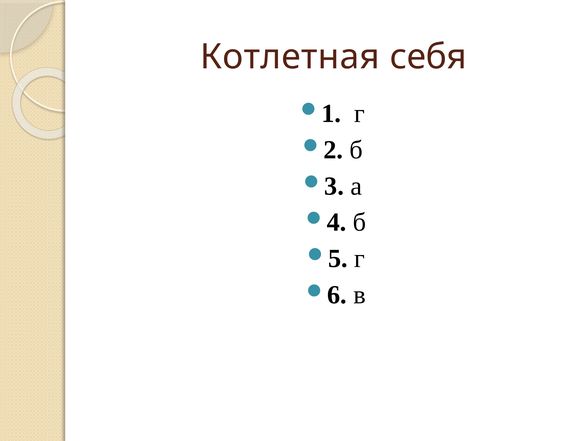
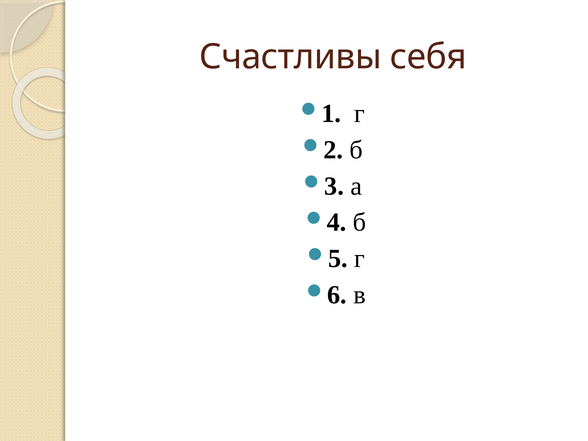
Котлетная: Котлетная -> Счастливы
